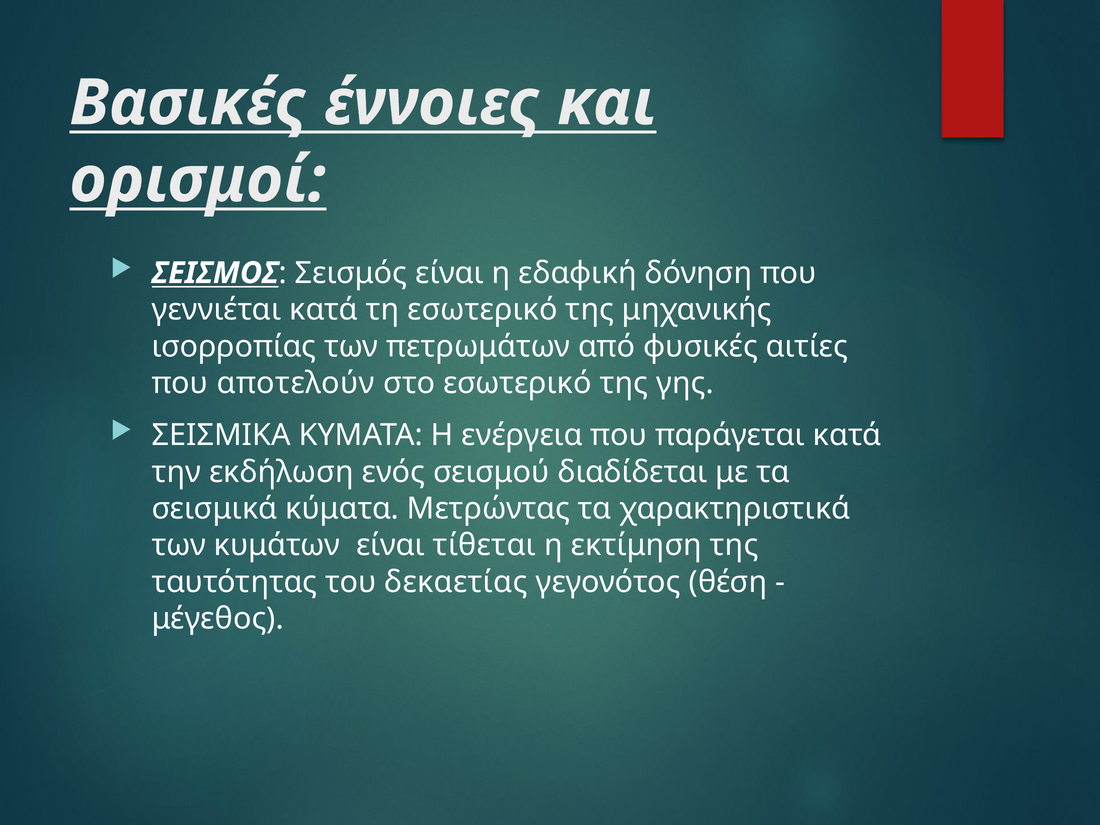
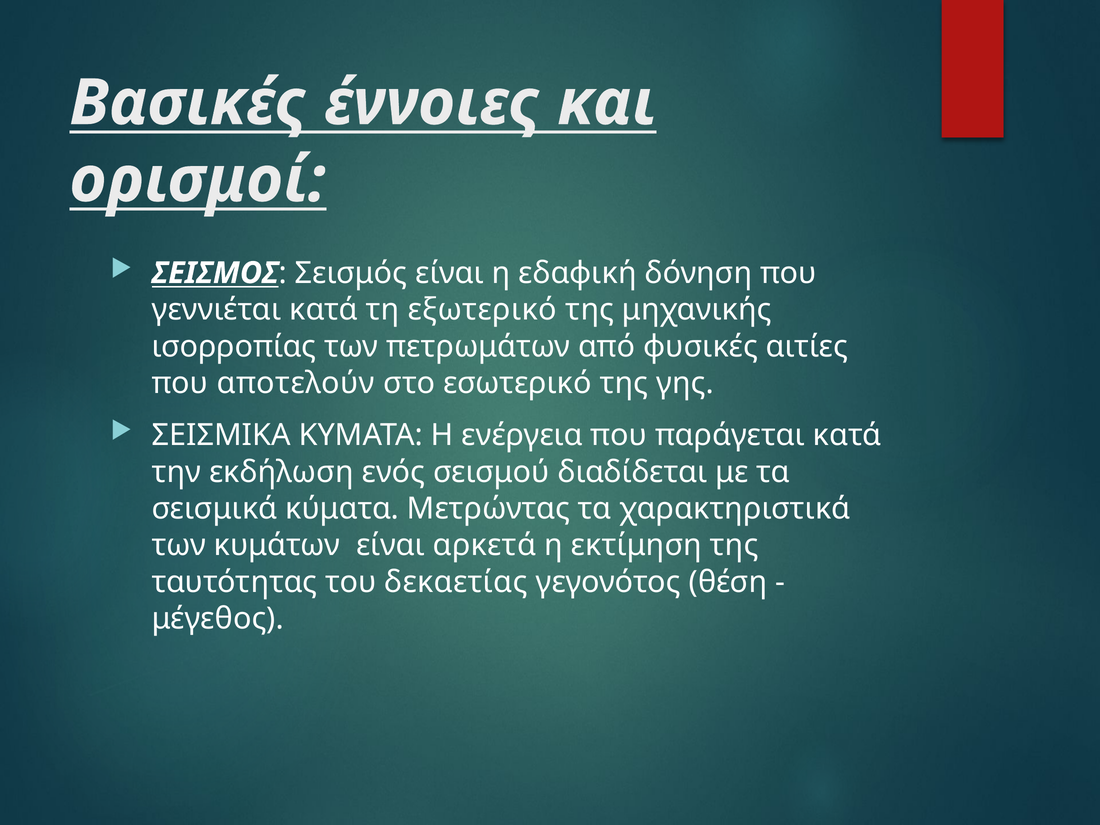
τη εσωτερικό: εσωτερικό -> εξωτερικό
τίθεται: τίθεται -> αρκετά
